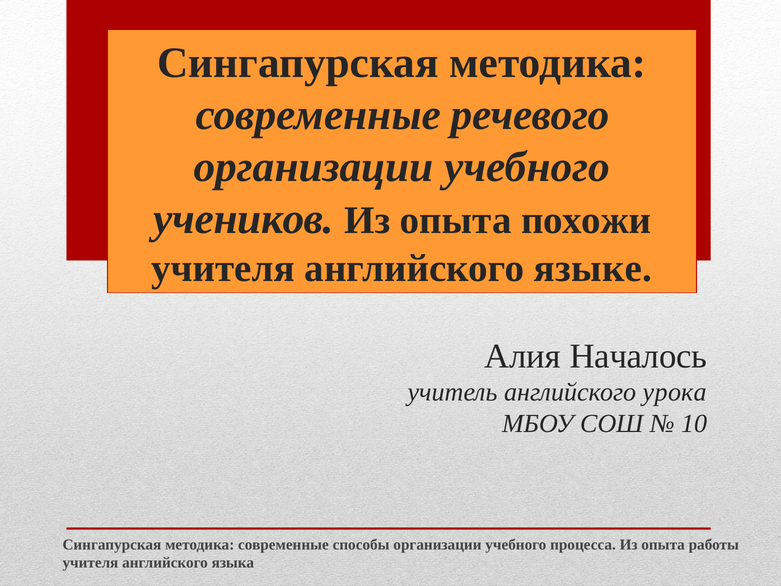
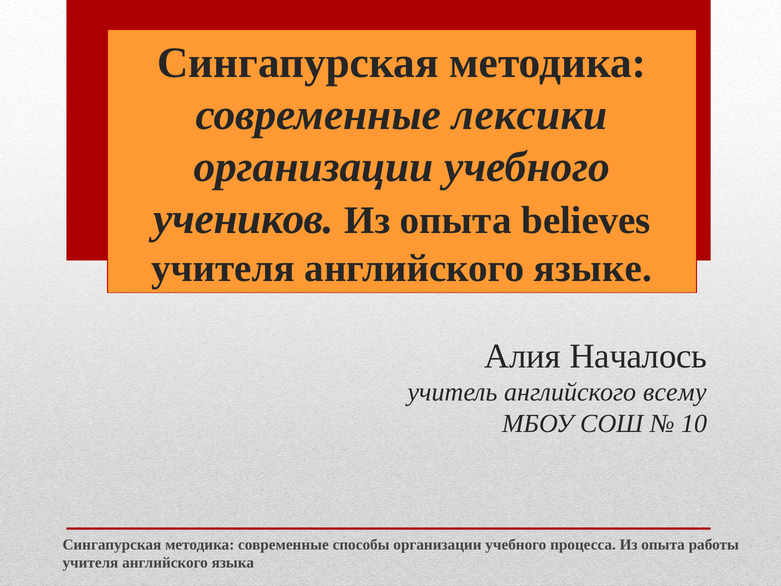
речевого: речевого -> лексики
похожи: похожи -> believes
урока: урока -> всему
